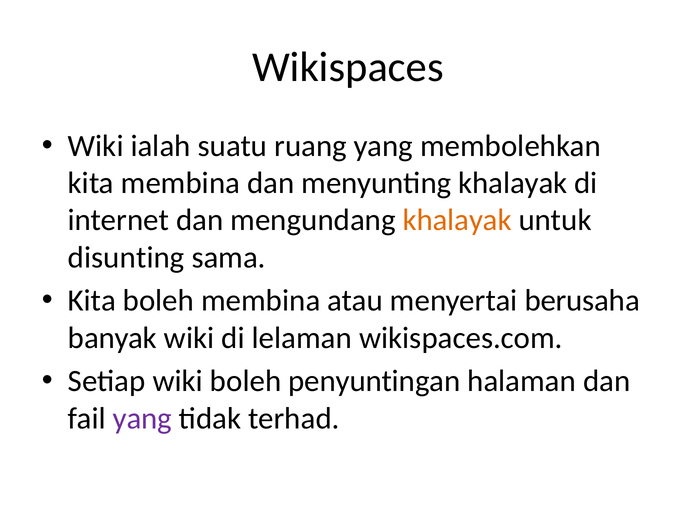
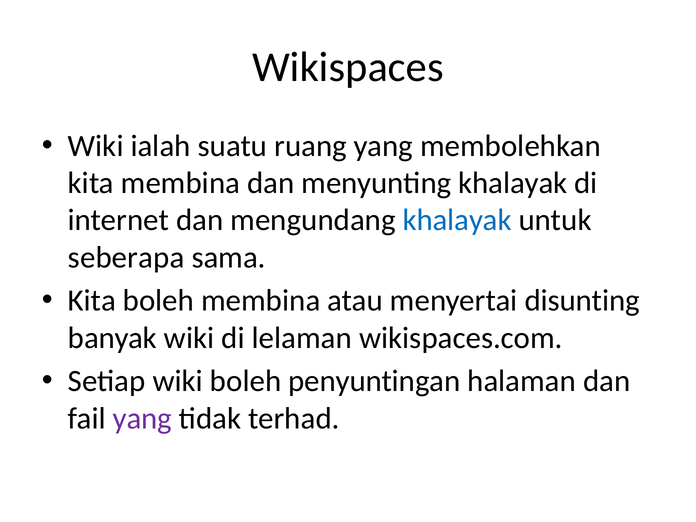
khalayak at (457, 220) colour: orange -> blue
disunting: disunting -> seberapa
berusaha: berusaha -> disunting
